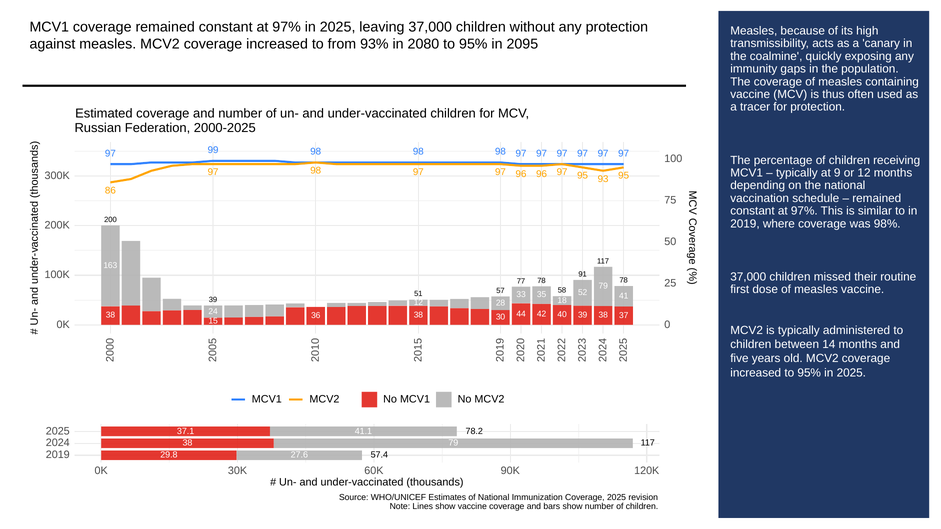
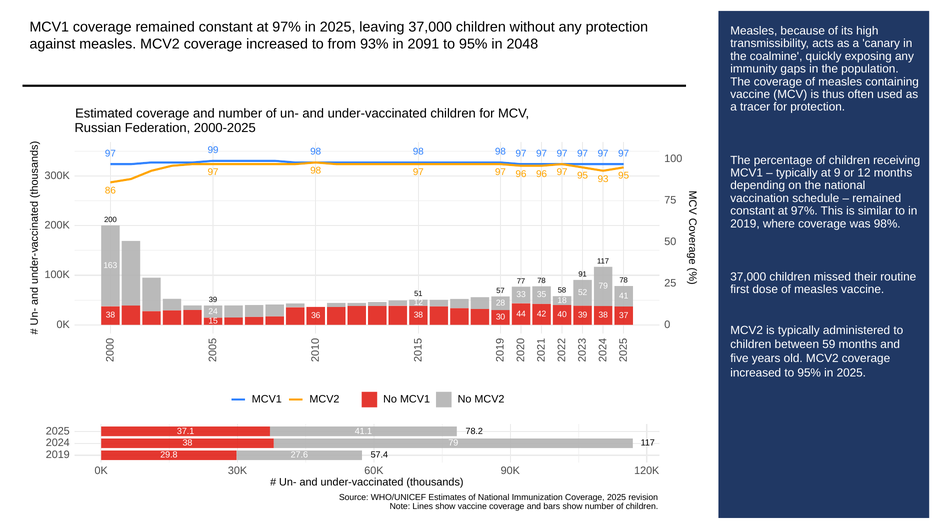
2080: 2080 -> 2091
2095: 2095 -> 2048
14: 14 -> 59
